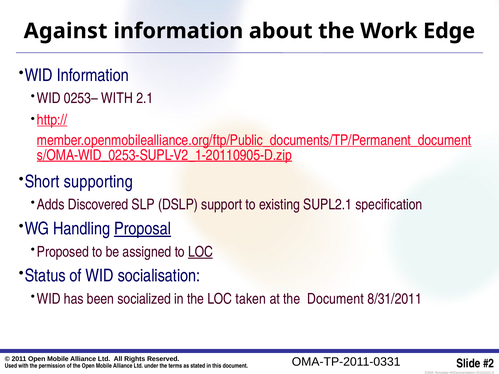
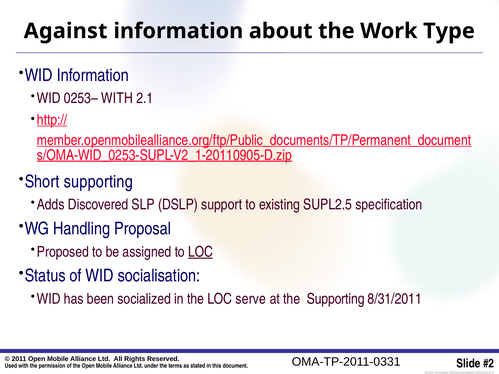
Edge: Edge -> Type
SUPL2.1: SUPL2.1 -> SUPL2.5
Proposal underline: present -> none
taken: taken -> serve
the Document: Document -> Supporting
